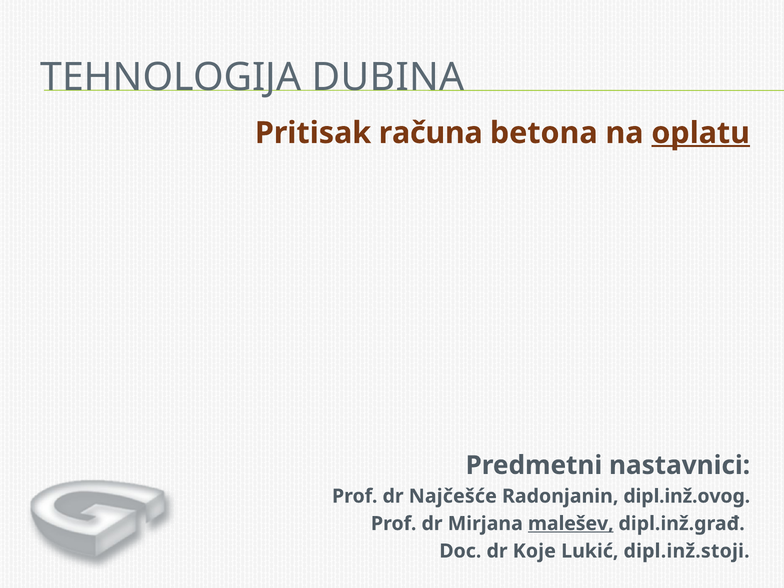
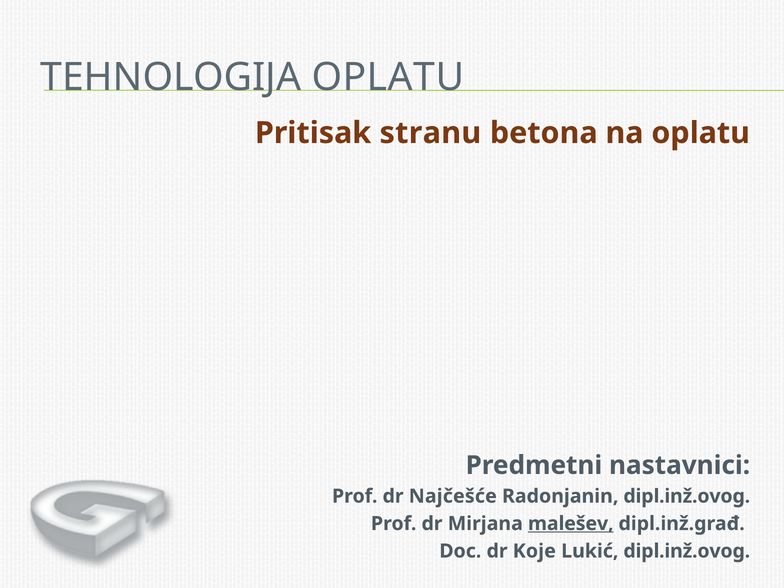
TEHNOLOGIJA DUBINA: DUBINA -> OPLATU
računa: računa -> stranu
oplatu at (701, 133) underline: present -> none
Lukić dipl.inž.stoji: dipl.inž.stoji -> dipl.inž.ovog
